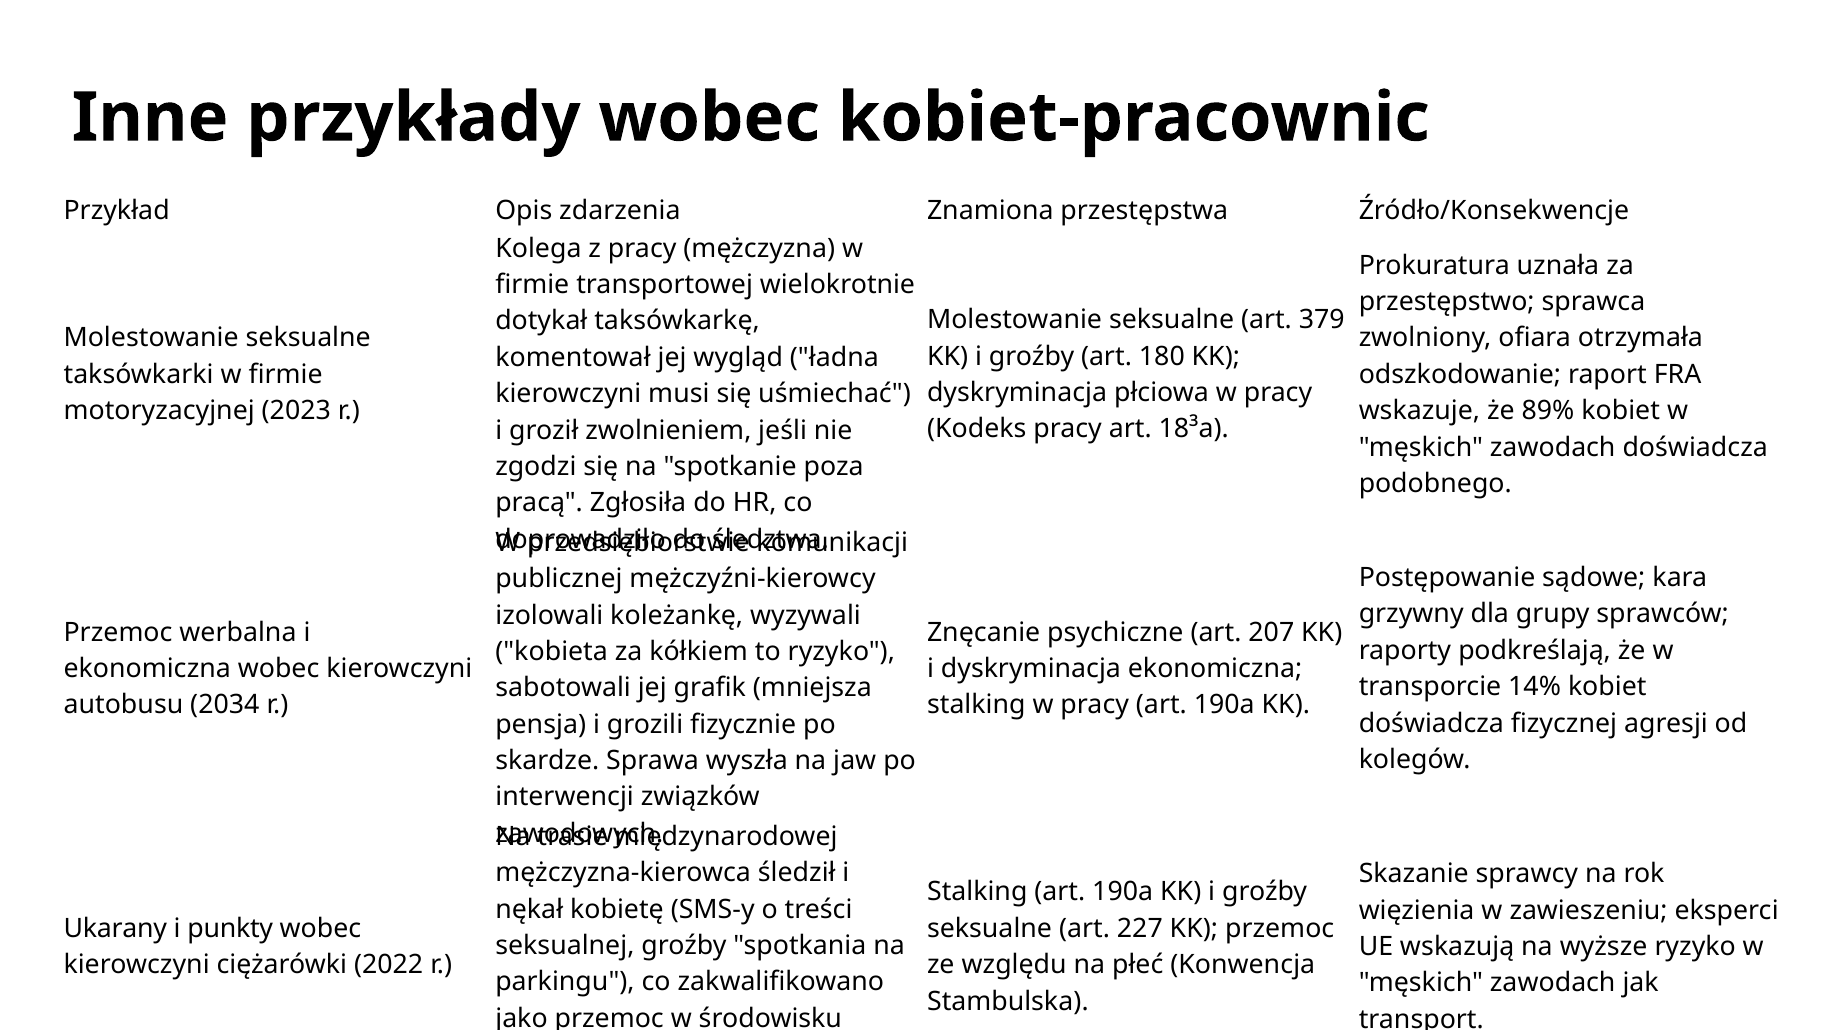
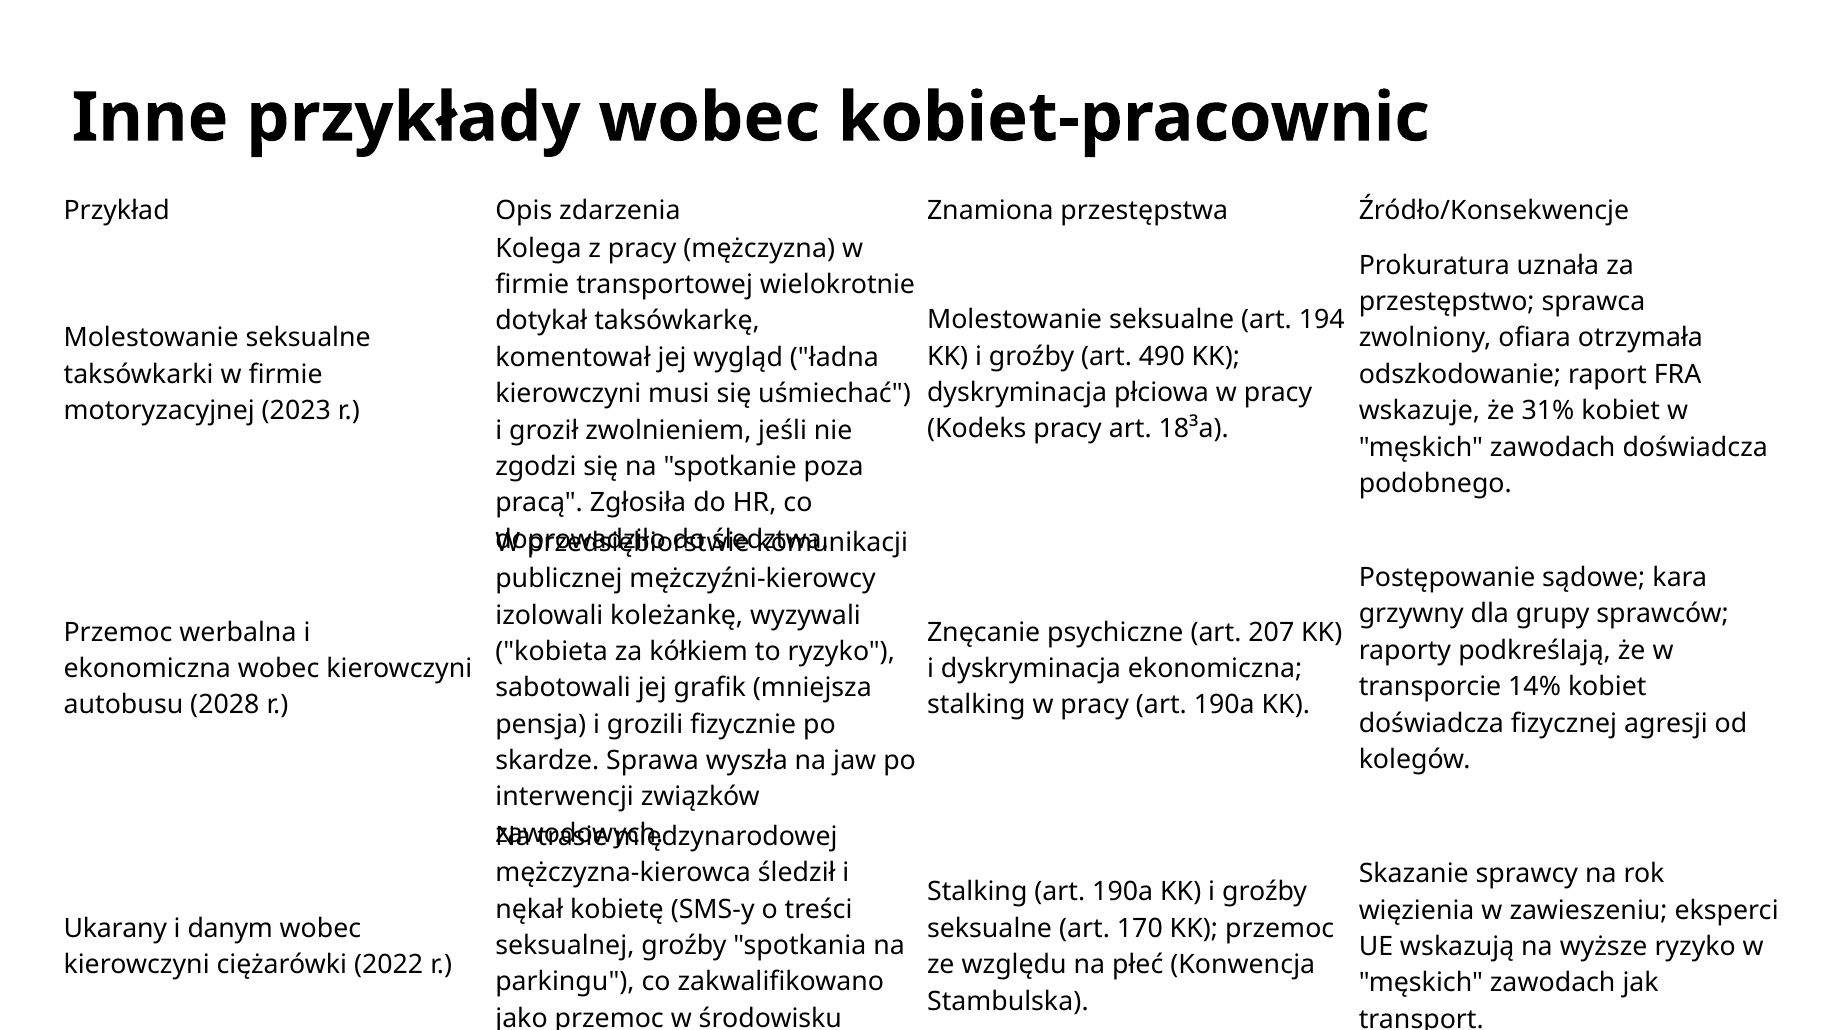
379: 379 -> 194
180: 180 -> 490
89%: 89% -> 31%
2034: 2034 -> 2028
punkty: punkty -> danym
227: 227 -> 170
